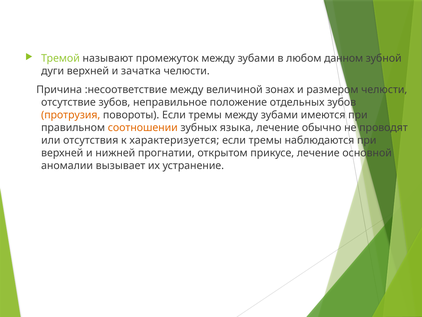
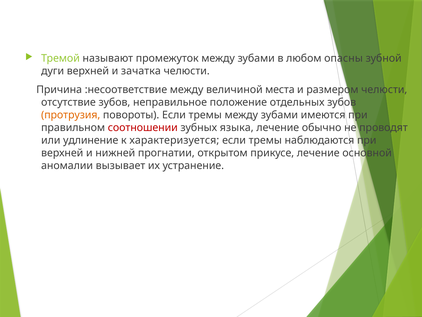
данном: данном -> опасны
зонах: зонах -> места
соотношении colour: orange -> red
отсутствия: отсутствия -> удлинение
